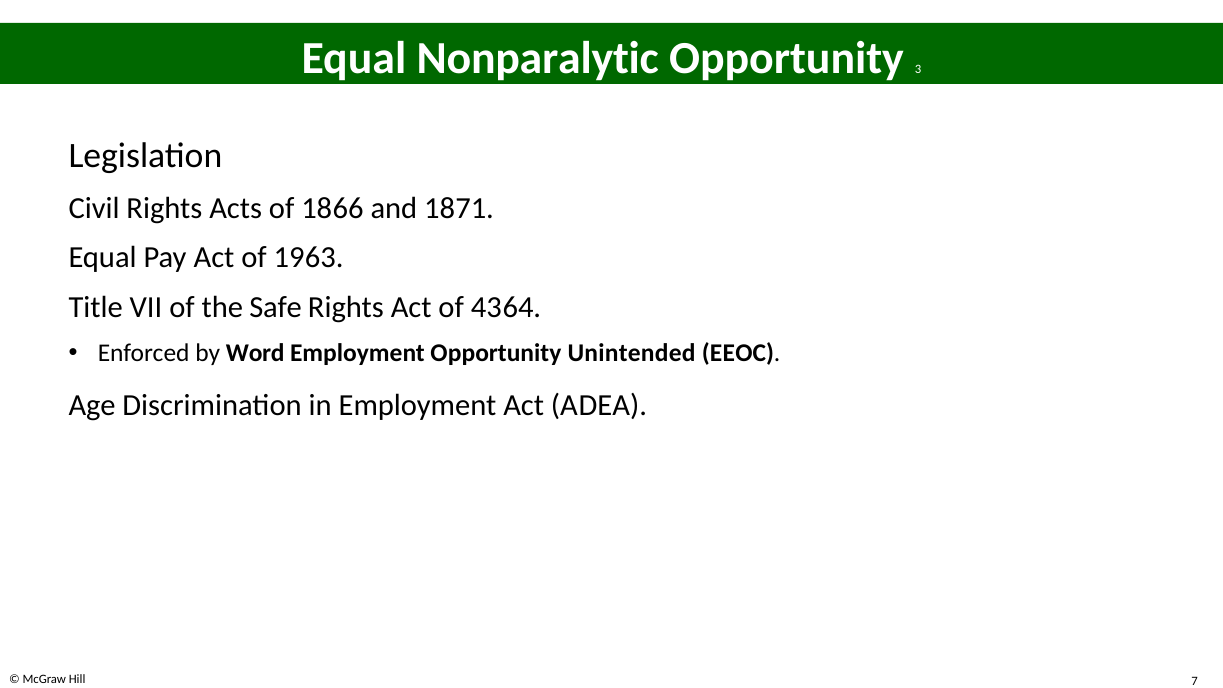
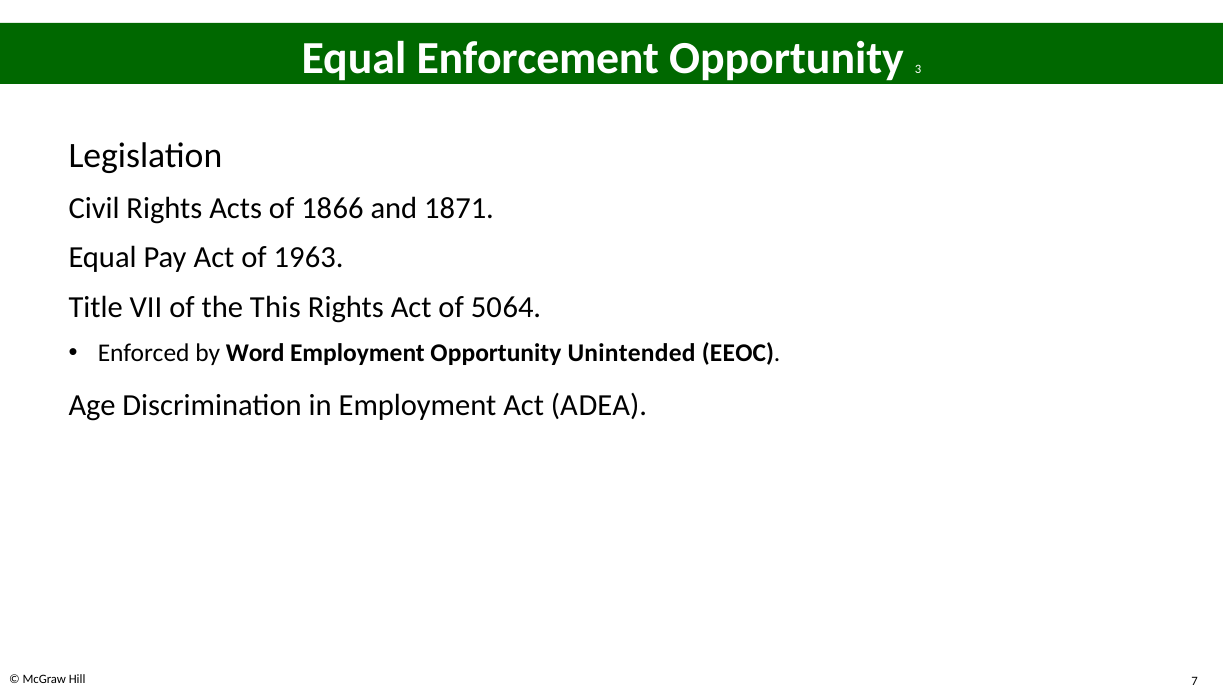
Nonparalytic: Nonparalytic -> Enforcement
Safe: Safe -> This
43: 43 -> 50
